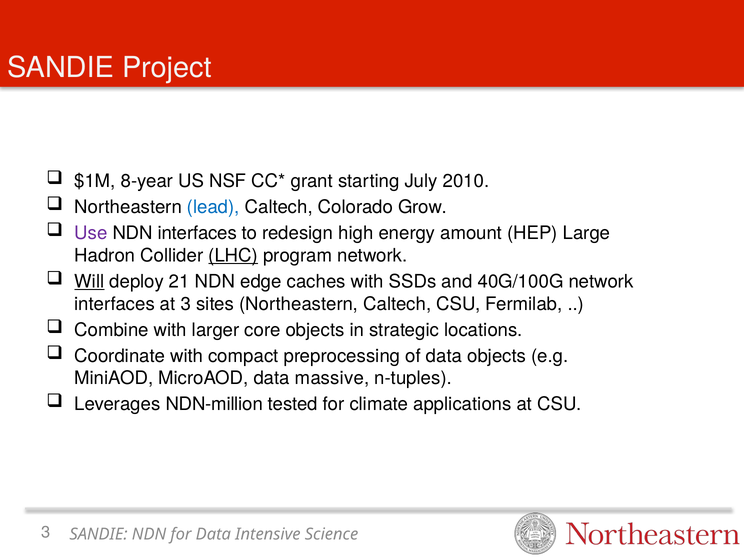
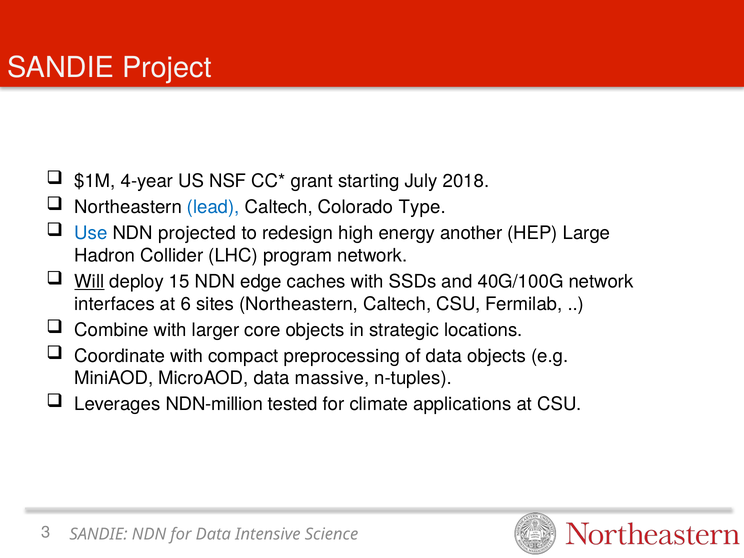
8-year: 8-year -> 4-year
2010: 2010 -> 2018
Grow: Grow -> Type
Use colour: purple -> blue
NDN interfaces: interfaces -> projected
amount: amount -> another
LHC underline: present -> none
21: 21 -> 15
at 3: 3 -> 6
